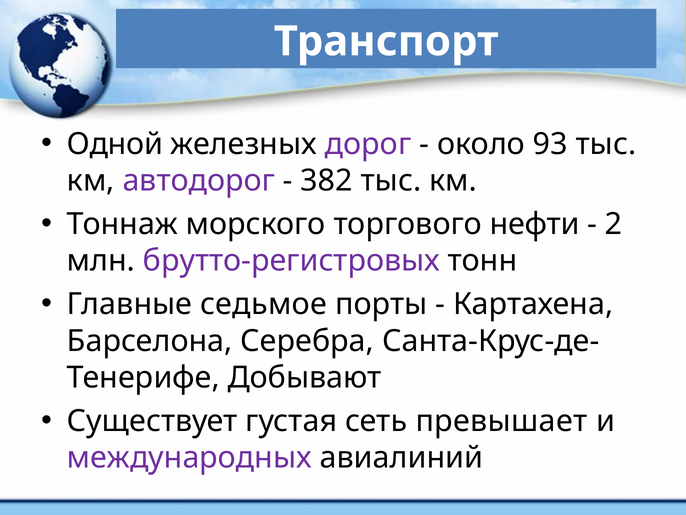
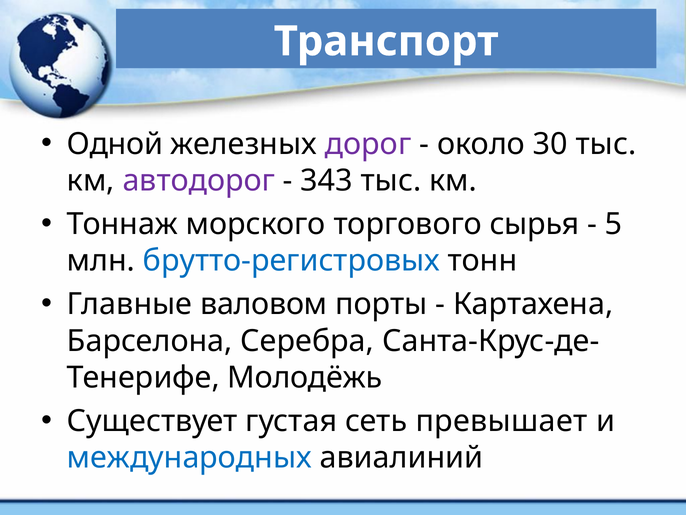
93: 93 -> 30
382: 382 -> 343
нефти: нефти -> сырья
2: 2 -> 5
брутто-регистровых colour: purple -> blue
седьмое: седьмое -> валовом
Добывают: Добывают -> Молодёжь
международных colour: purple -> blue
